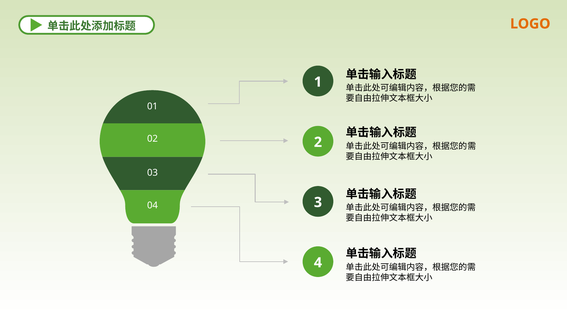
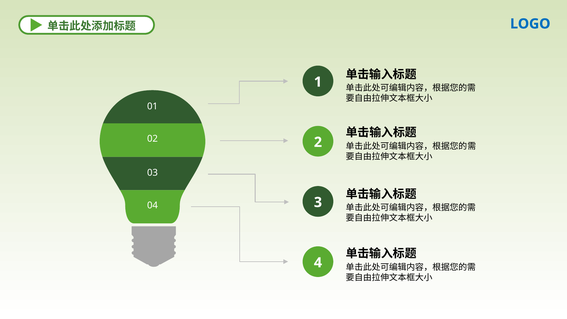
LOGO colour: orange -> blue
